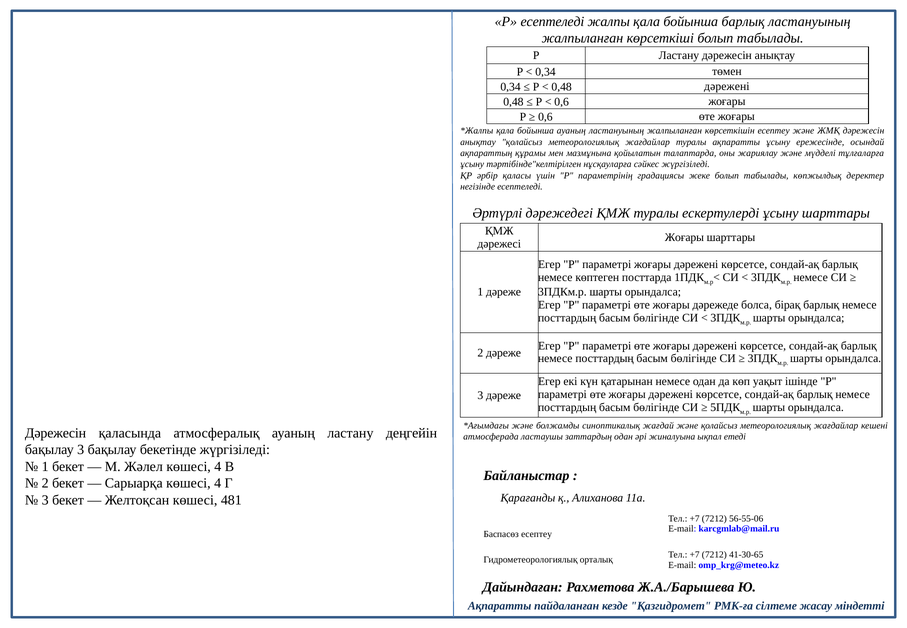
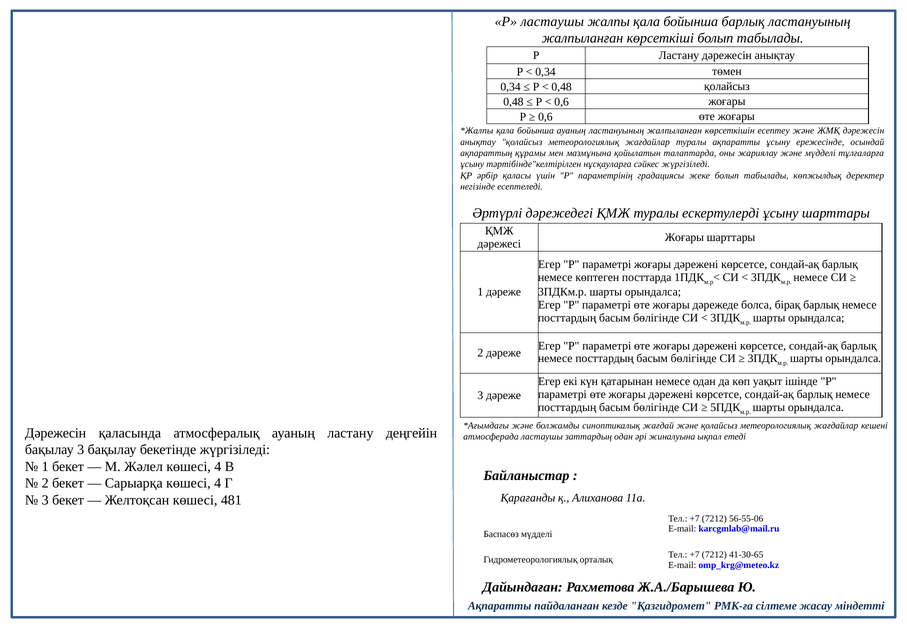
Р есептеледі: есептеледі -> ластаушы
0,48 дәрежені: дәрежені -> қолайсыз
Баспасөз есептеу: есептеу -> мүдделі
